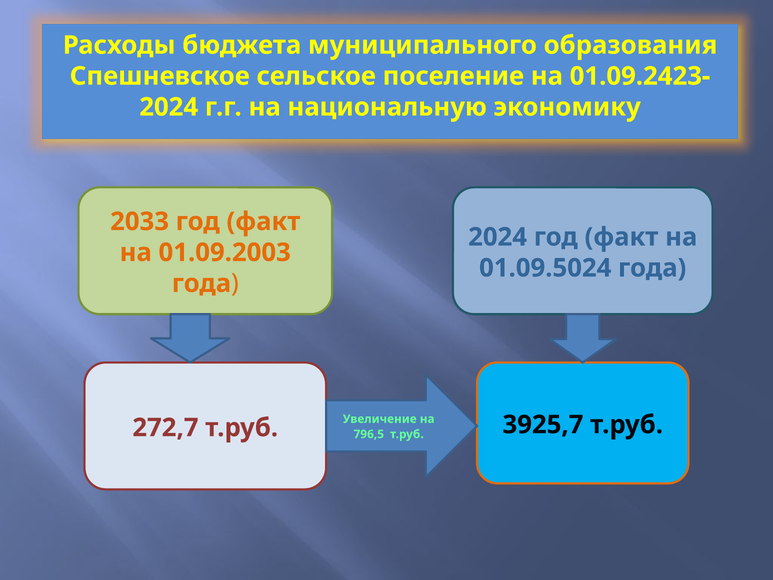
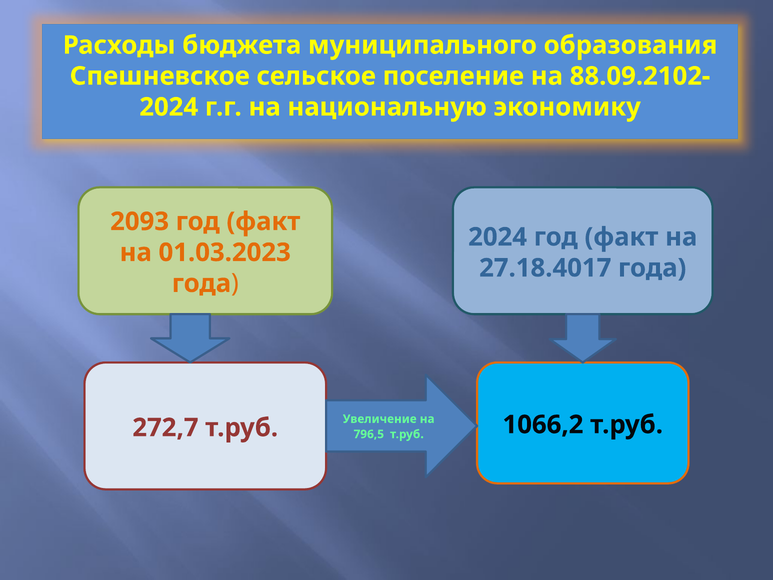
01.09.2423-: 01.09.2423- -> 88.09.2102-
2033: 2033 -> 2093
01.09.2003: 01.09.2003 -> 01.03.2023
01.09.5024: 01.09.5024 -> 27.18.4017
3925,7: 3925,7 -> 1066,2
